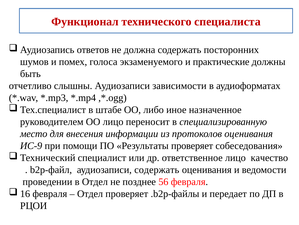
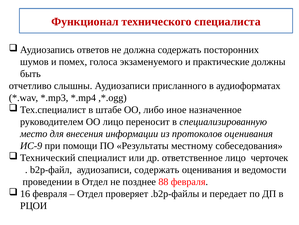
зависимости: зависимости -> присланного
Результаты проверяет: проверяет -> местному
качество: качество -> черточек
56: 56 -> 88
